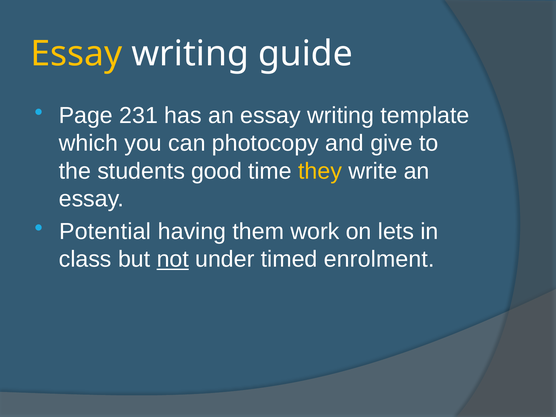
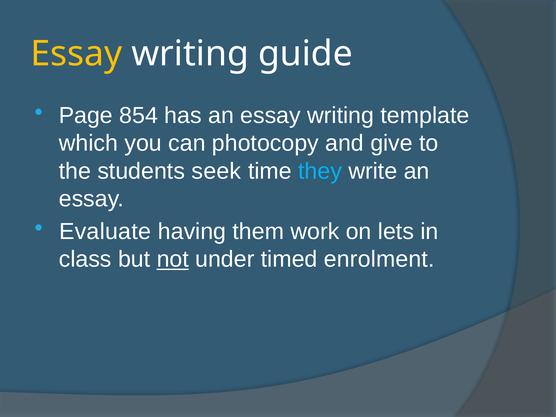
231: 231 -> 854
good: good -> seek
they colour: yellow -> light blue
Potential: Potential -> Evaluate
